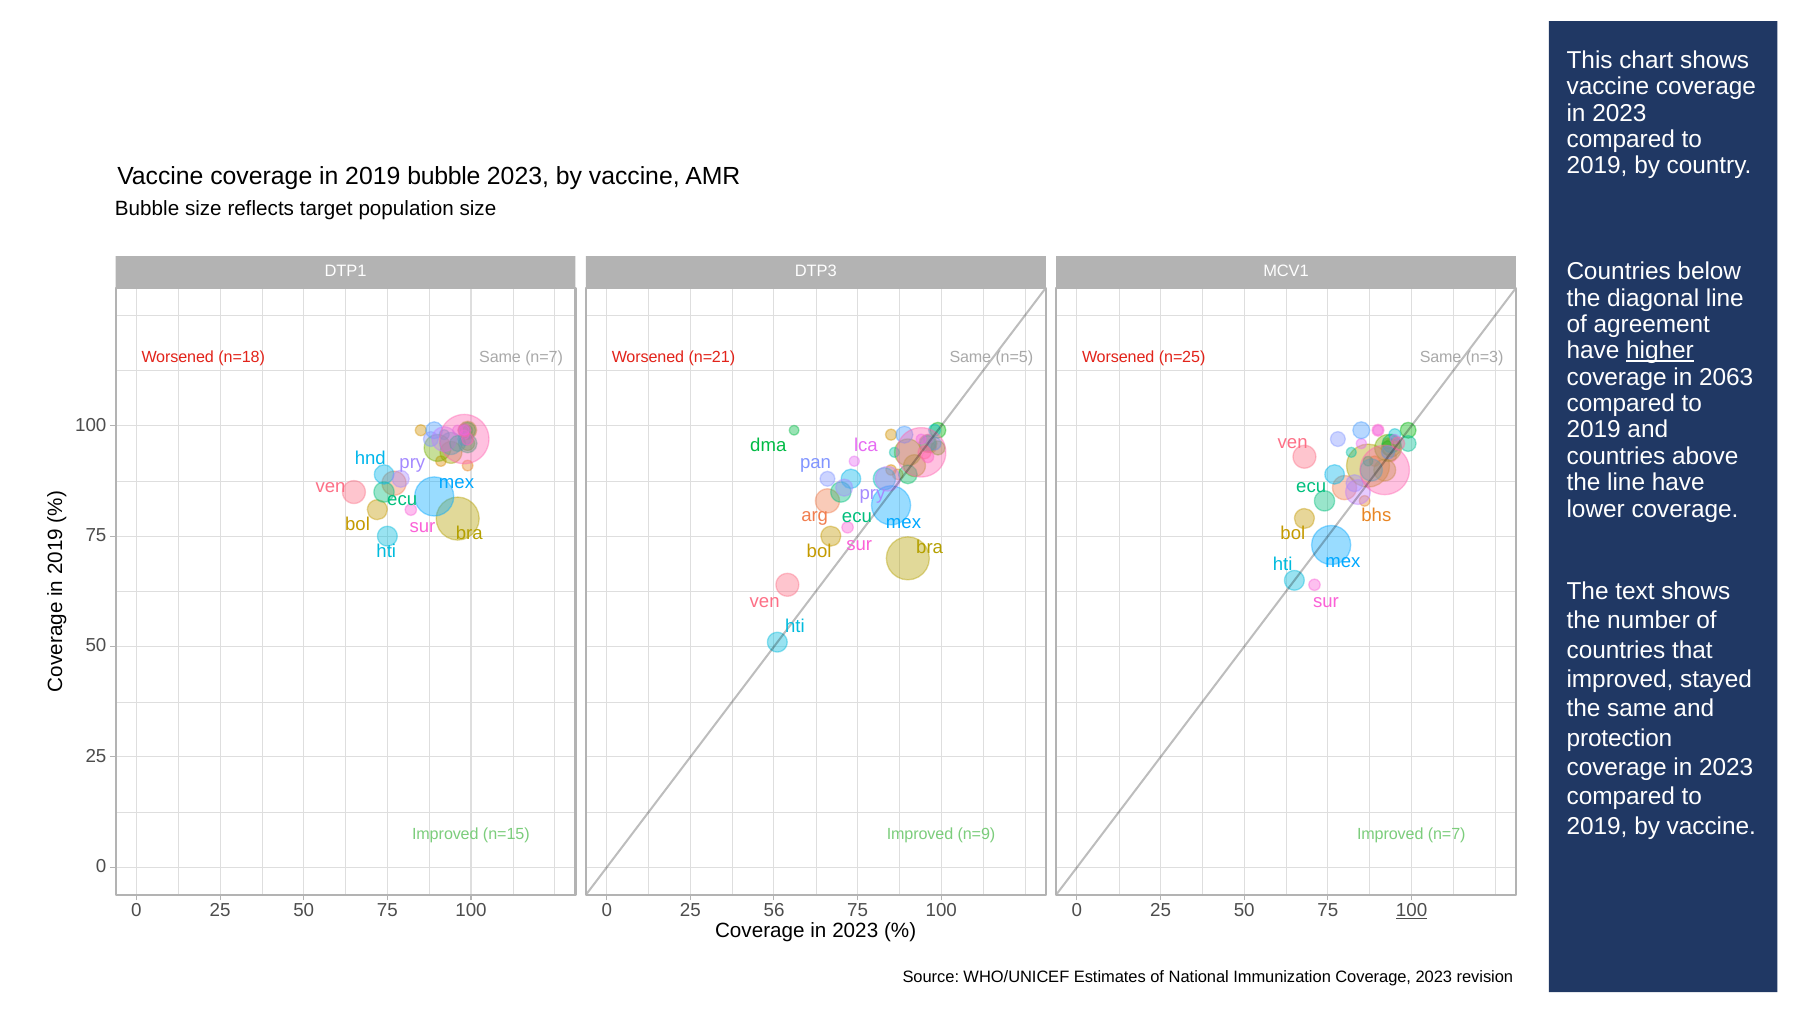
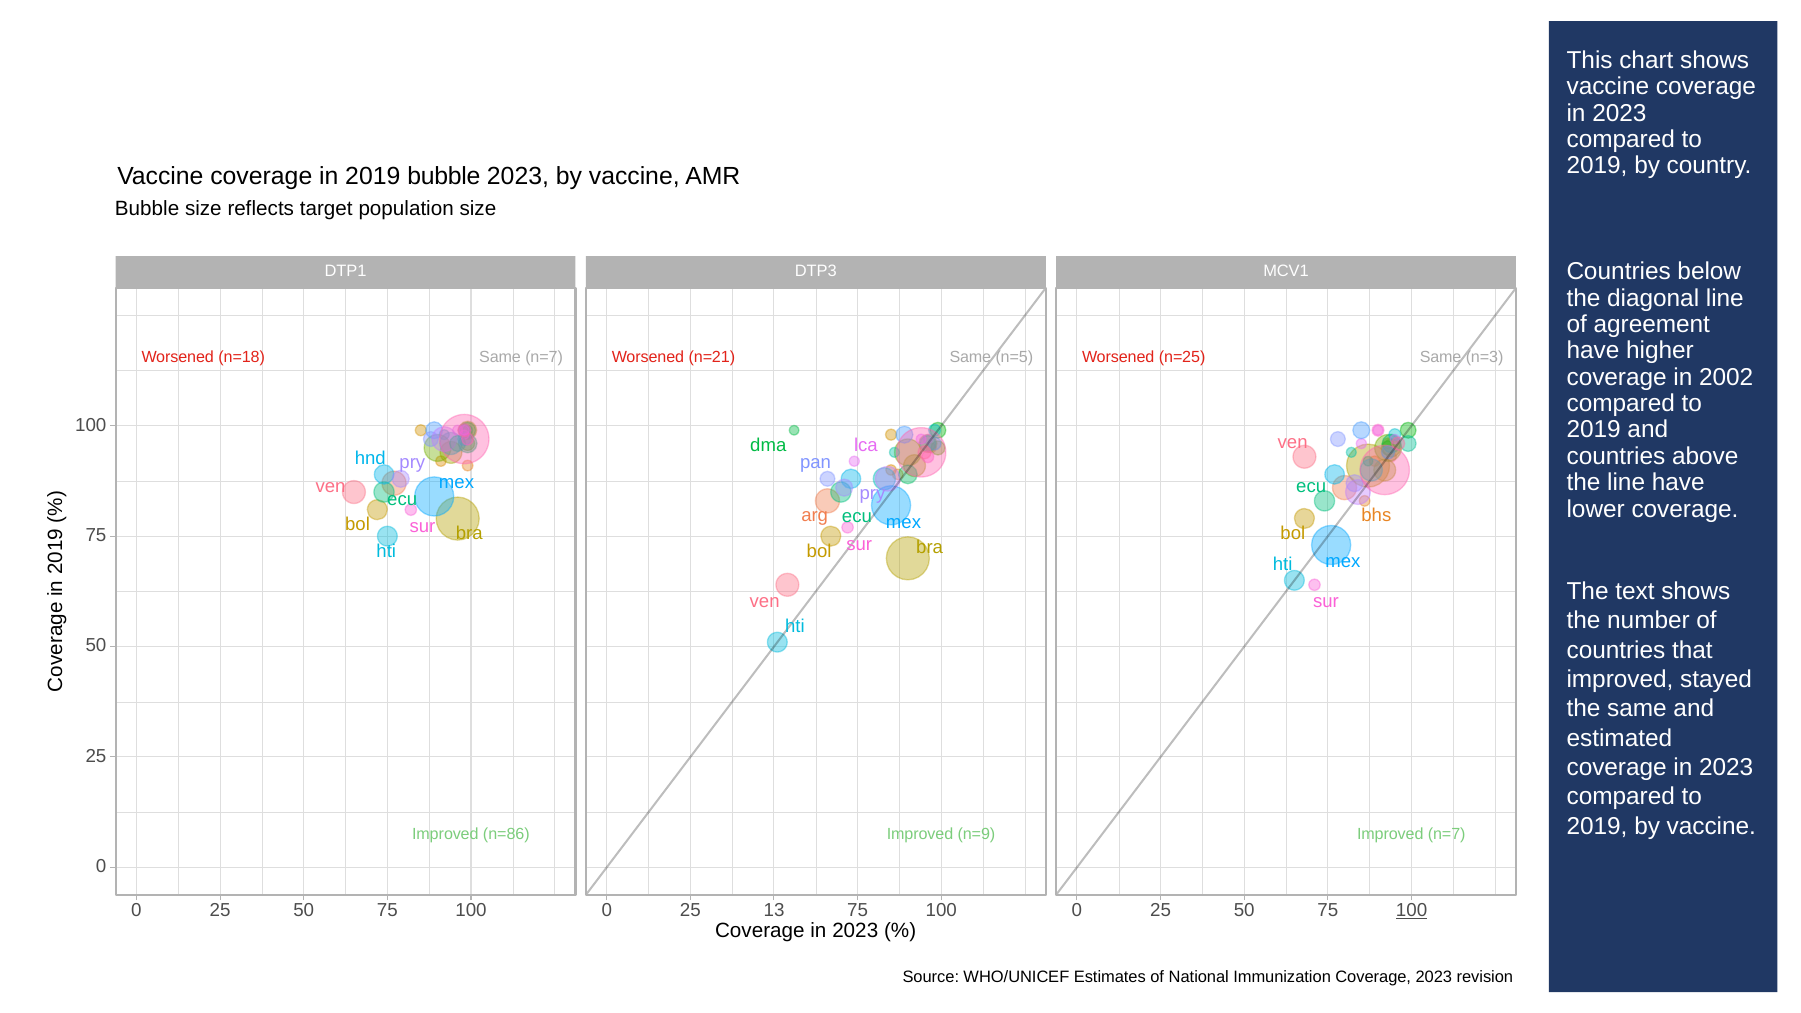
higher underline: present -> none
2063: 2063 -> 2002
protection: protection -> estimated
n=15: n=15 -> n=86
56: 56 -> 13
